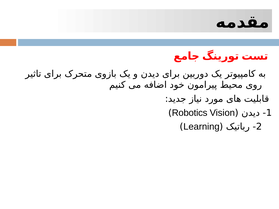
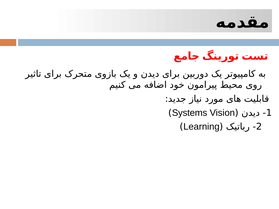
Robotics: Robotics -> Systems
